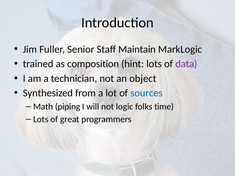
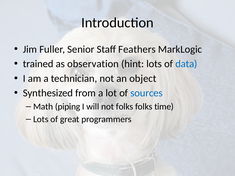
Maintain: Maintain -> Feathers
composition: composition -> observation
data colour: purple -> blue
not logic: logic -> folks
